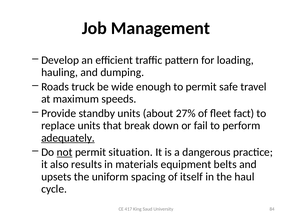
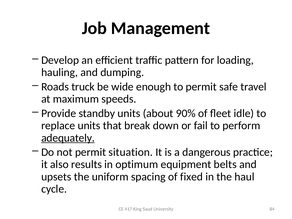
27%: 27% -> 90%
fact: fact -> idle
not underline: present -> none
materials: materials -> optimum
itself: itself -> fixed
